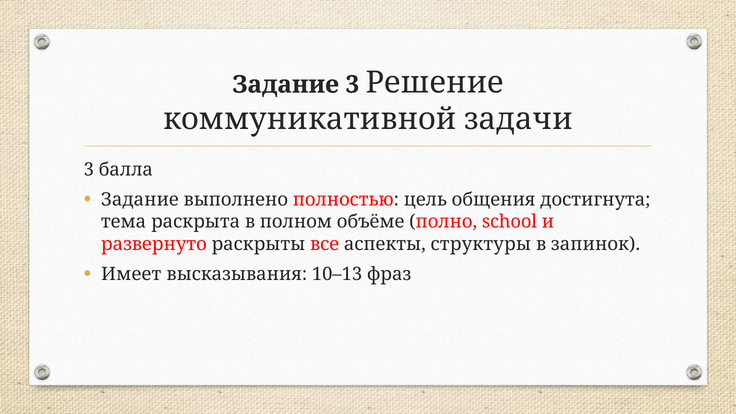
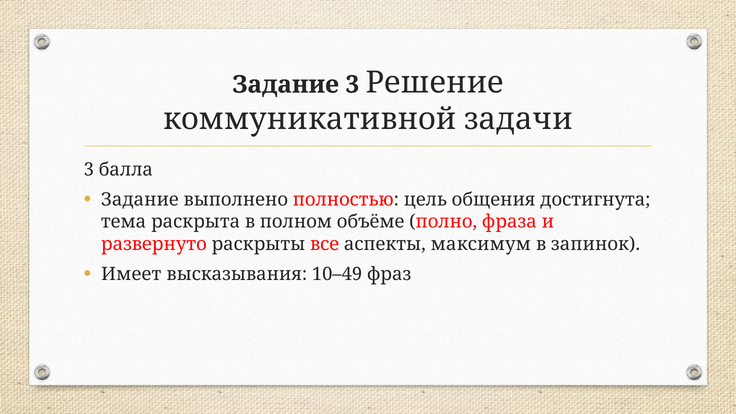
school: school -> фраза
структуры: структуры -> максимум
10–13: 10–13 -> 10–49
